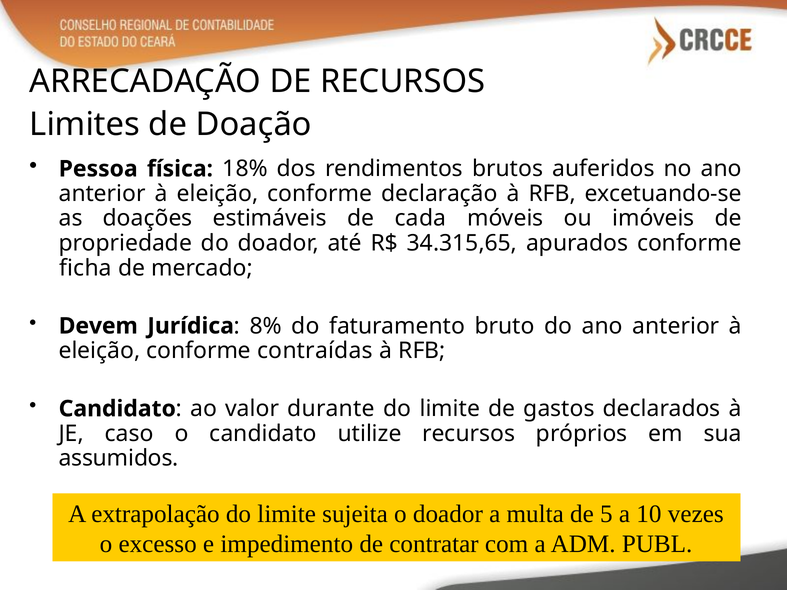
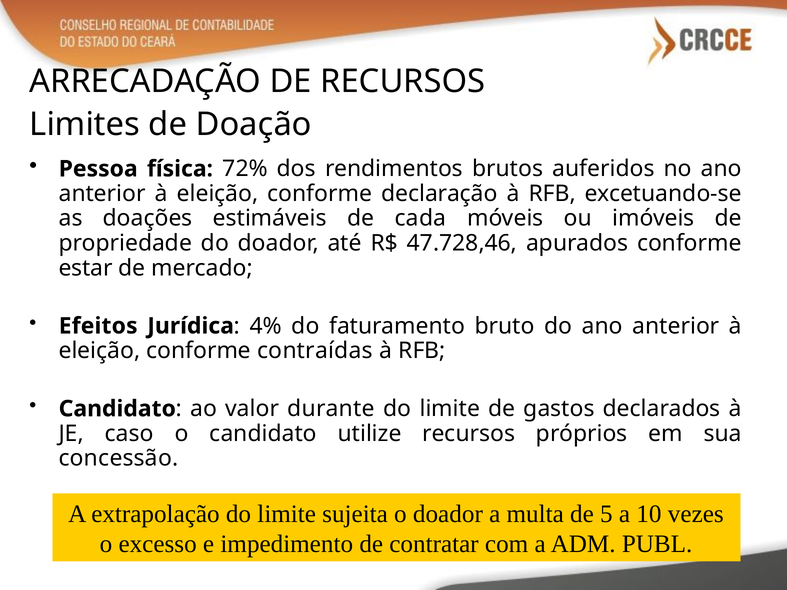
18%: 18% -> 72%
34.315,65: 34.315,65 -> 47.728,46
ficha: ficha -> estar
Devem: Devem -> Efeitos
8%: 8% -> 4%
assumidos: assumidos -> concessão
